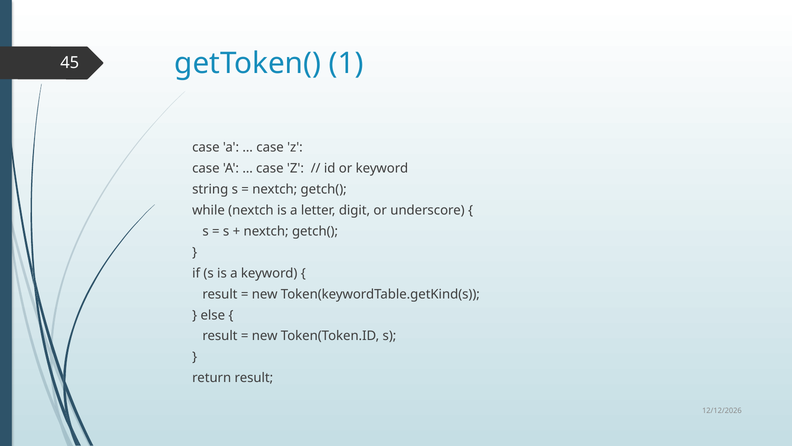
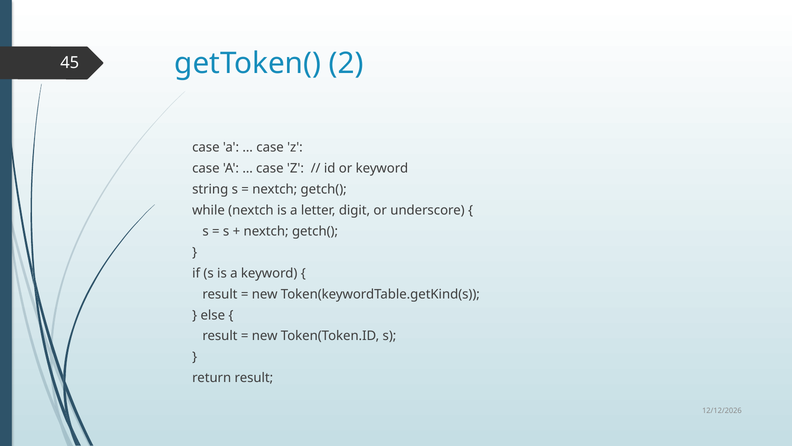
1: 1 -> 2
